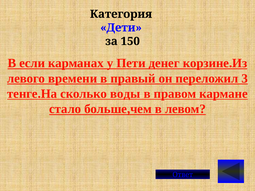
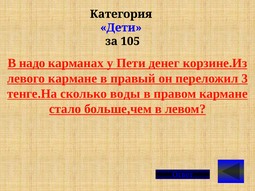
150: 150 -> 105
если: если -> надо
левого времени: времени -> кармане
